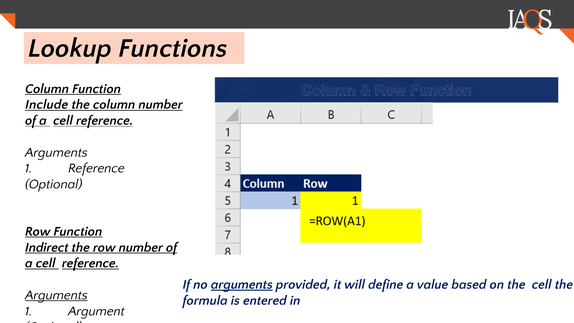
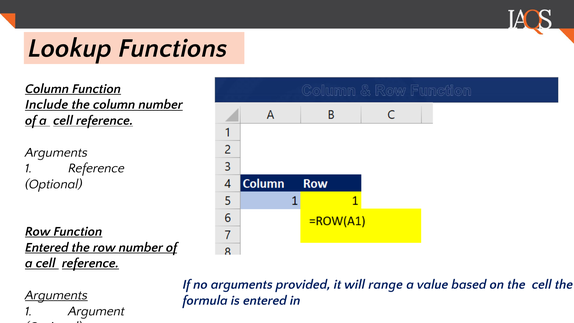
Indirect at (47, 247): Indirect -> Entered
arguments at (242, 284) underline: present -> none
define: define -> range
